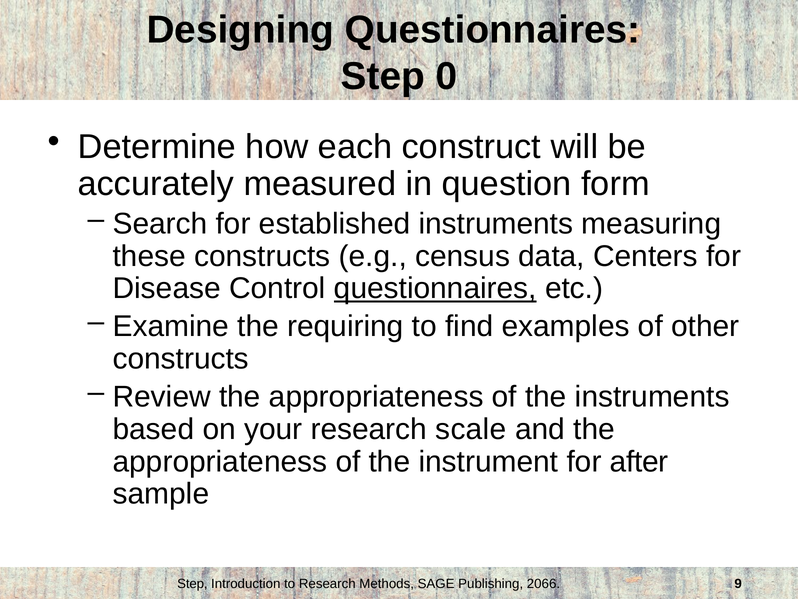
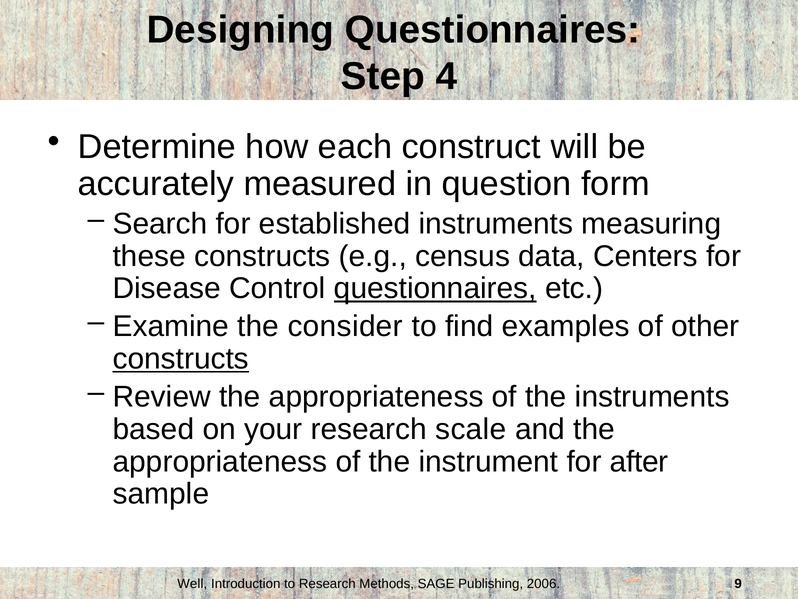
0: 0 -> 4
requiring: requiring -> consider
constructs at (181, 359) underline: none -> present
Step at (192, 583): Step -> Well
2066: 2066 -> 2006
